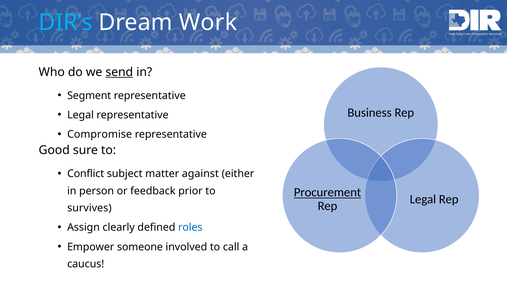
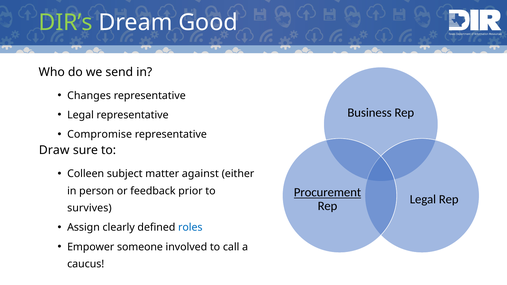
DIR’s colour: light blue -> light green
Work: Work -> Good
send underline: present -> none
Segment: Segment -> Changes
Good: Good -> Draw
Conflict: Conflict -> Colleen
